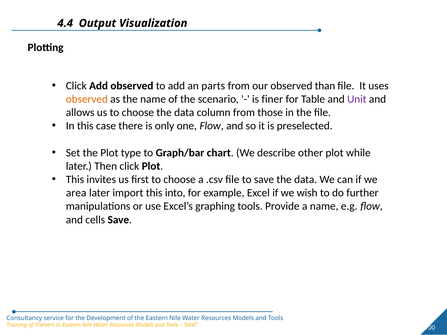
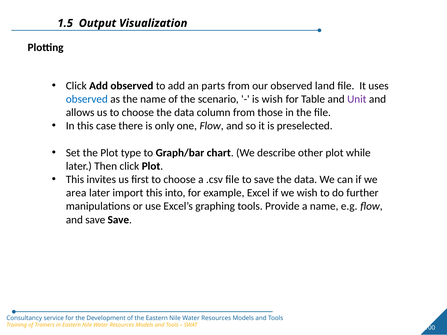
4.4: 4.4 -> 1.5
than: than -> land
observed at (87, 99) colour: orange -> blue
is finer: finer -> wish
and cells: cells -> save
